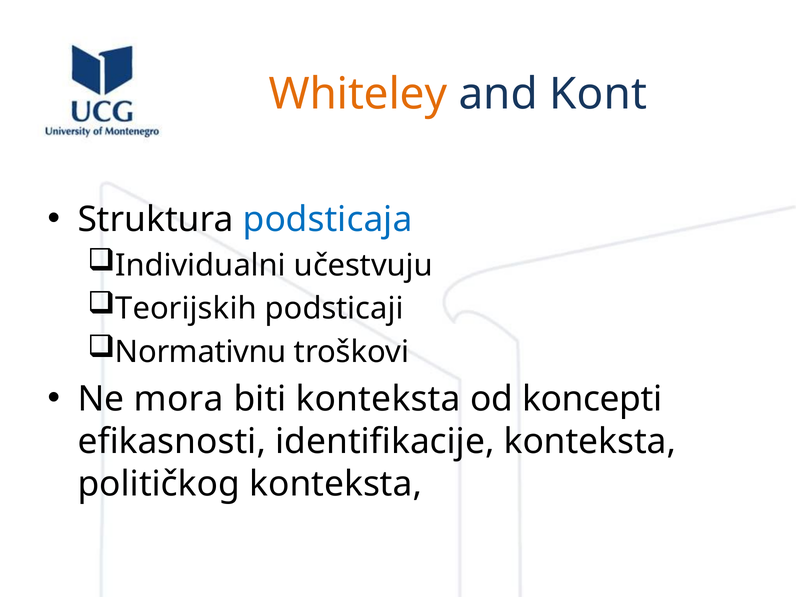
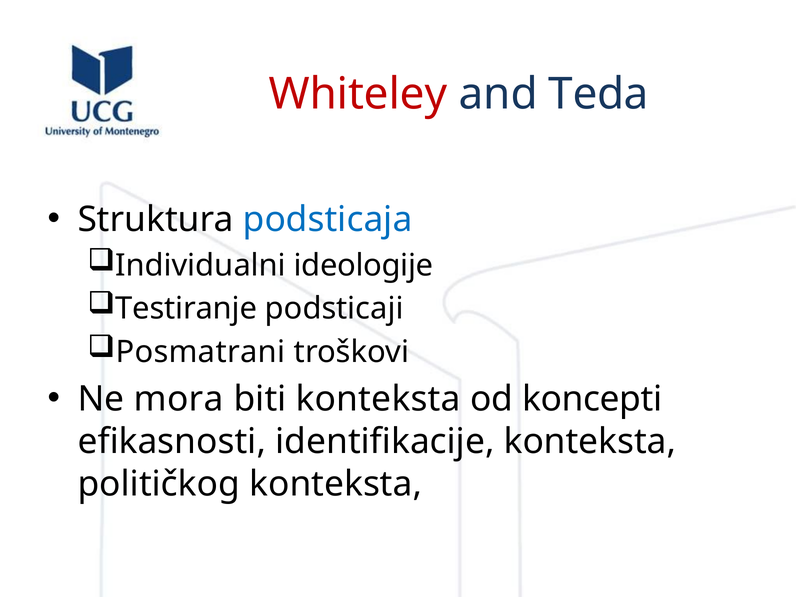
Whiteley colour: orange -> red
Kont: Kont -> Teda
učestvuju: učestvuju -> ideologije
Teorijskih: Teorijskih -> Testiranje
Normativnu: Normativnu -> Posmatrani
